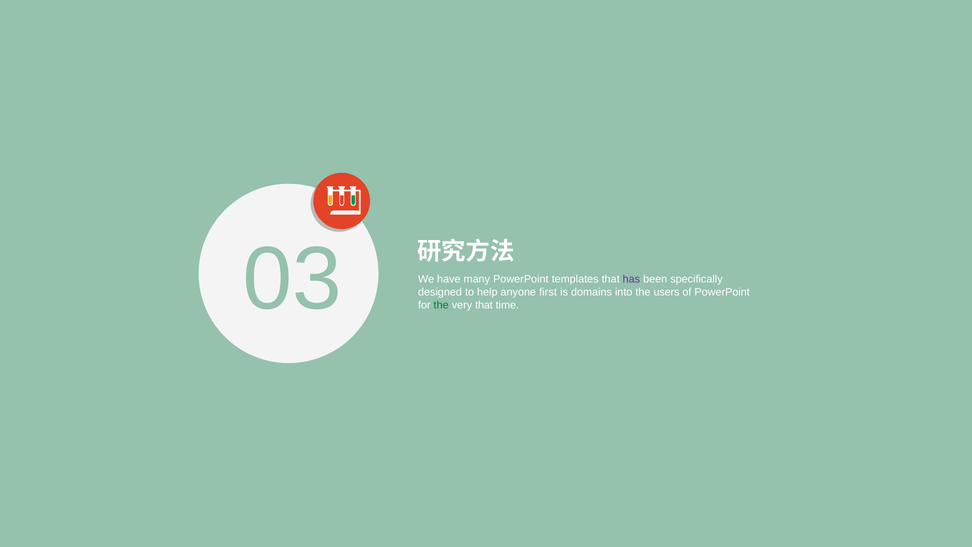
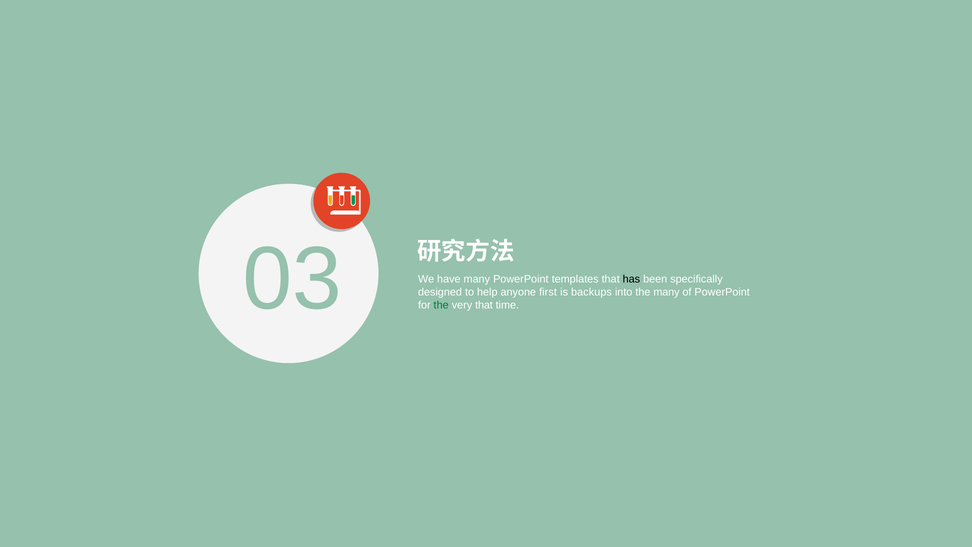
has colour: purple -> black
domains: domains -> backups
the users: users -> many
